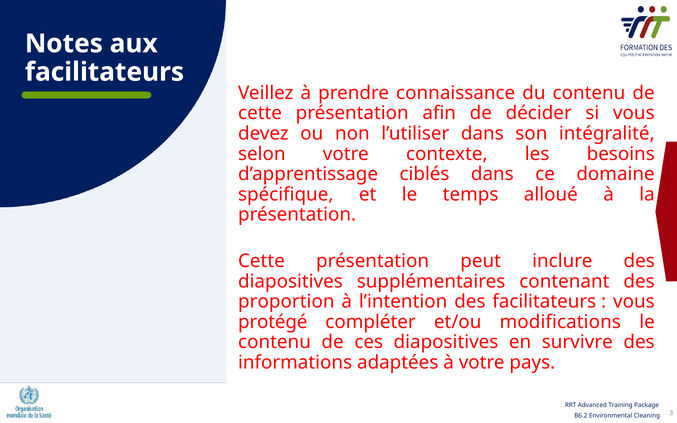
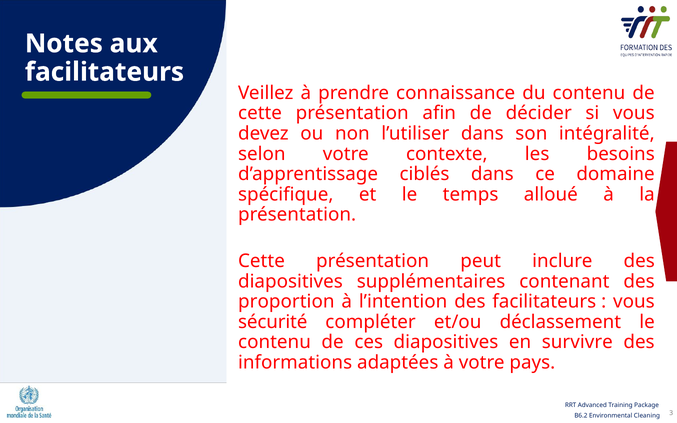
protégé: protégé -> sécurité
modifications: modifications -> déclassement
